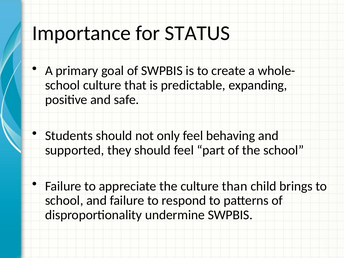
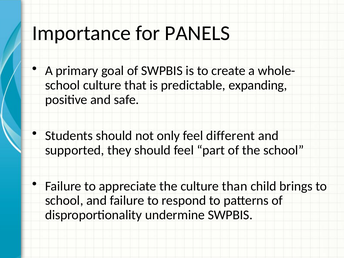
STATUS: STATUS -> PANELS
behaving: behaving -> different
